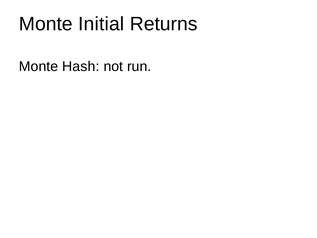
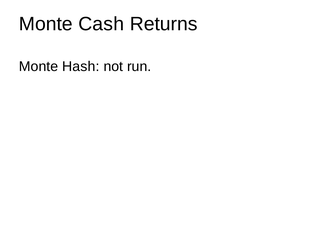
Initial: Initial -> Cash
